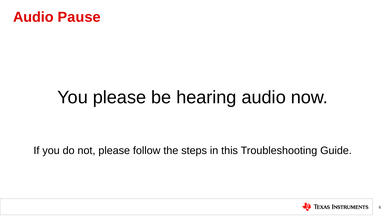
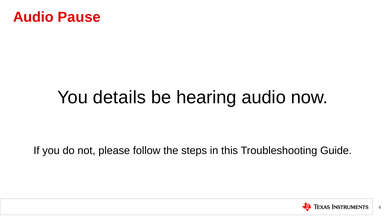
You please: please -> details
